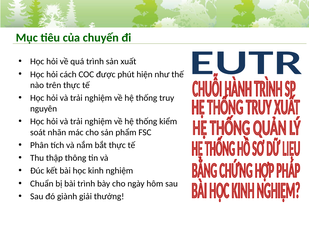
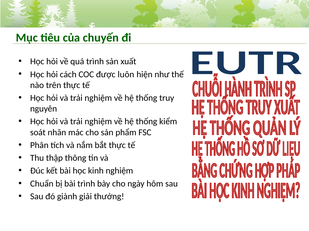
phút: phút -> luôn
